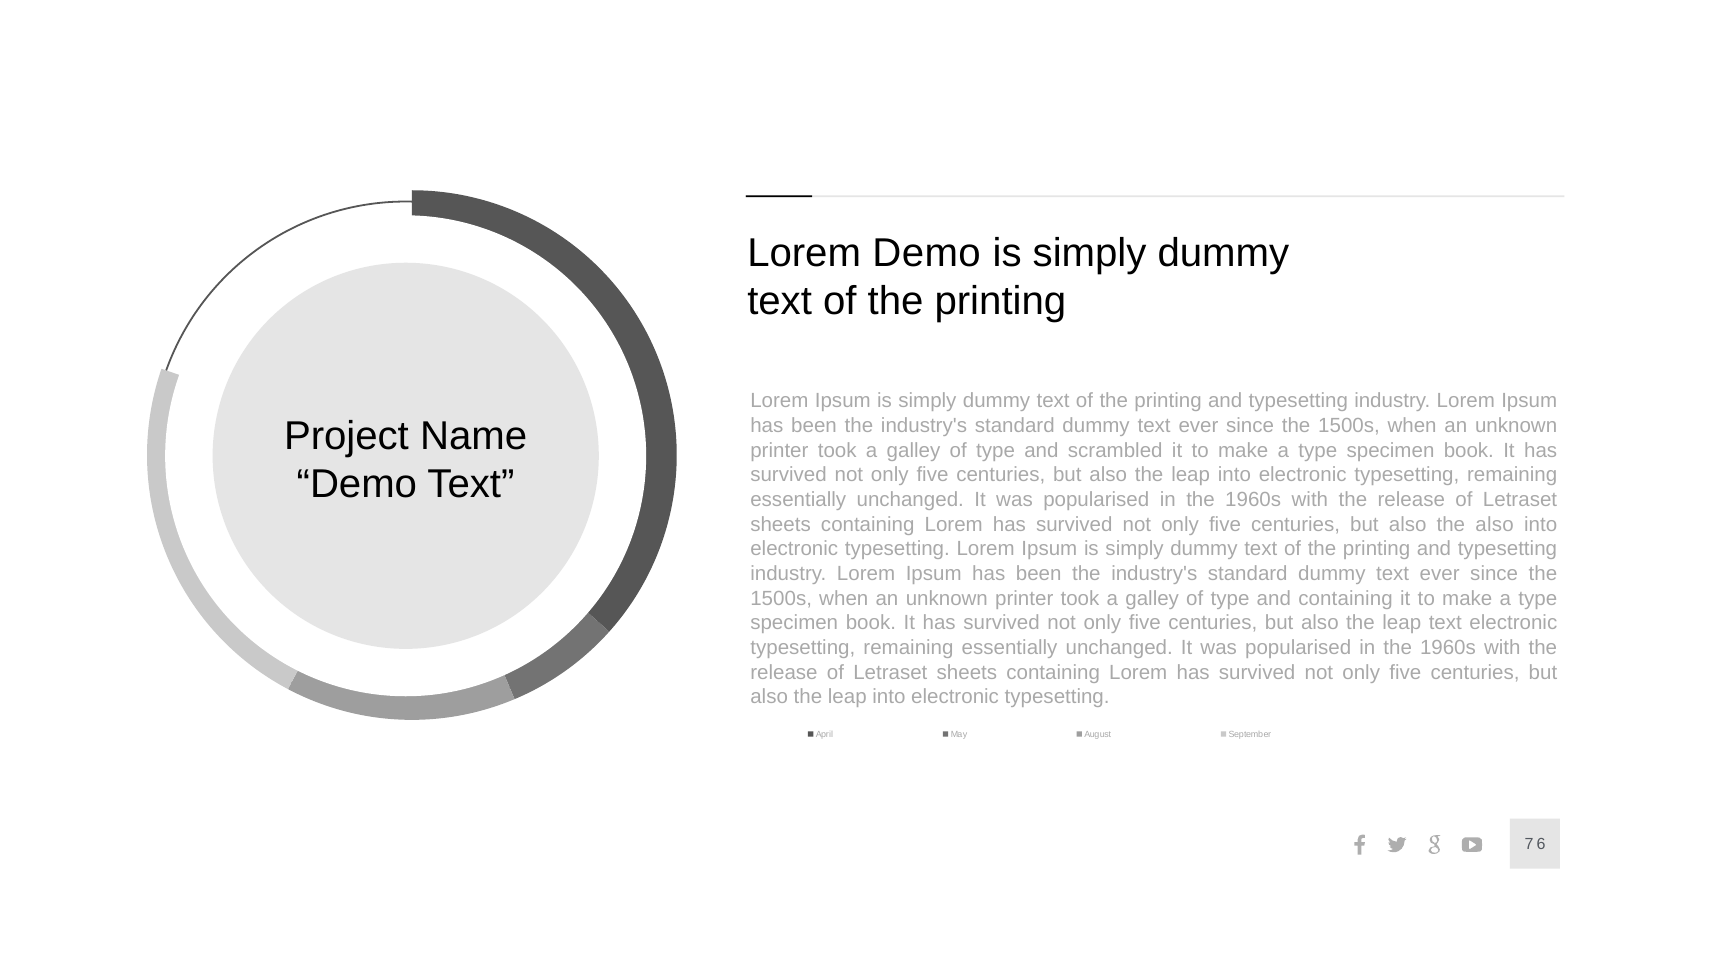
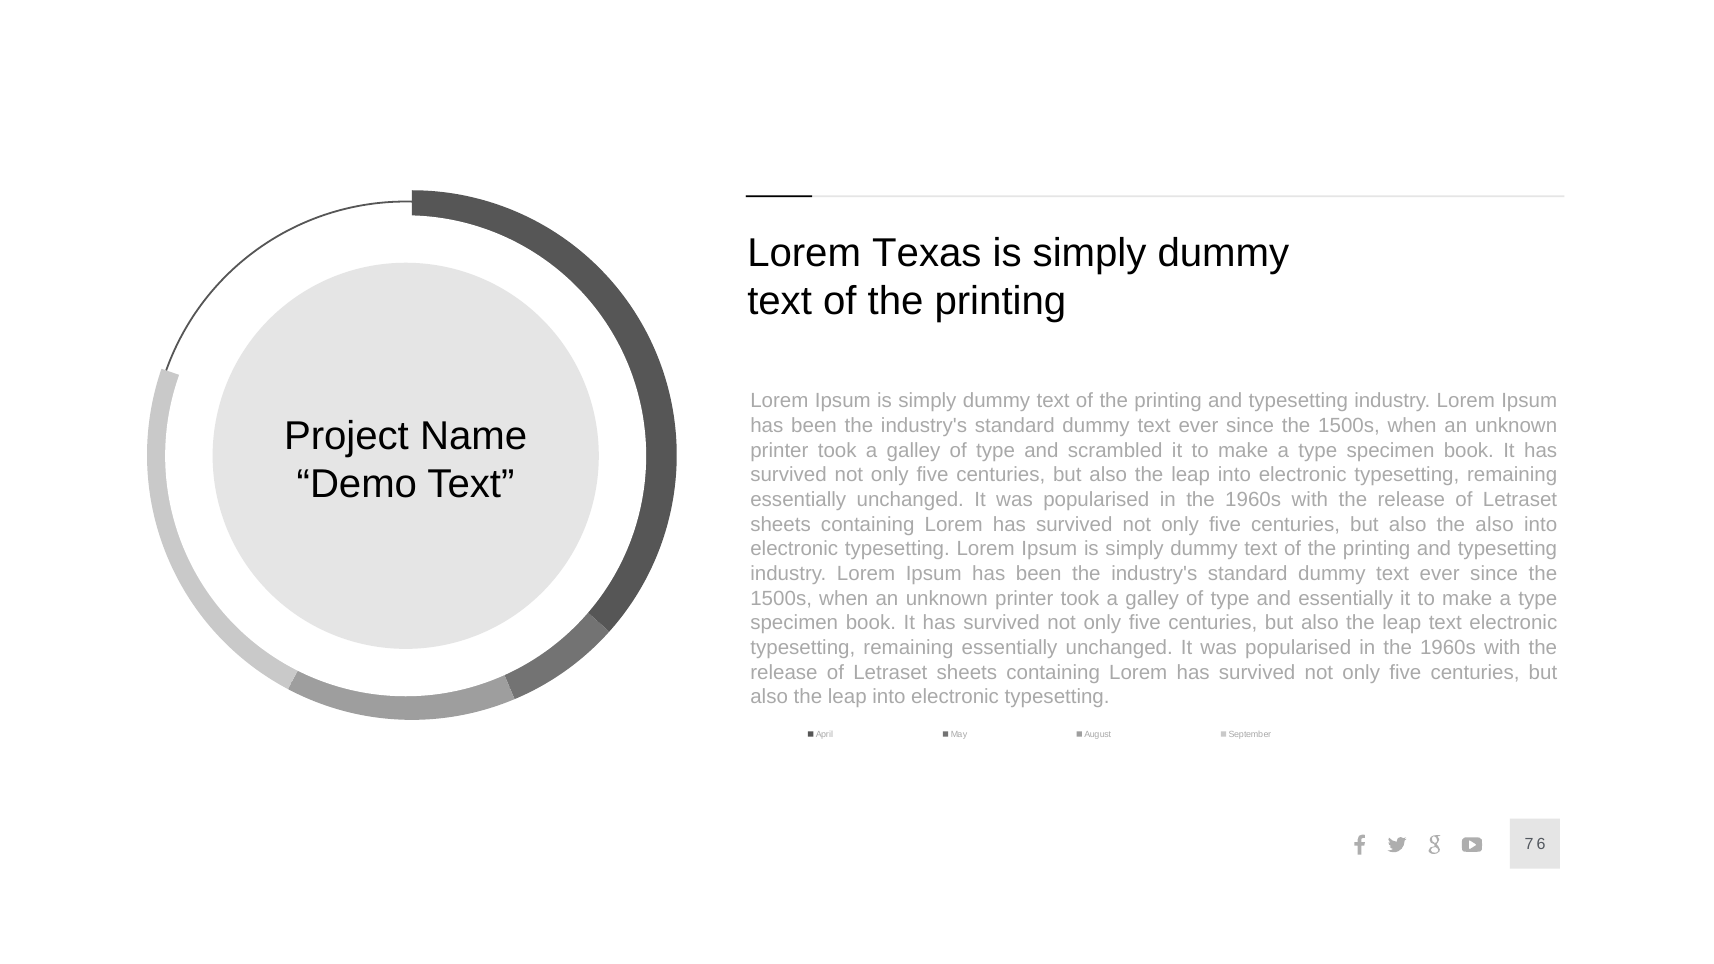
Lorem Demo: Demo -> Texas
and containing: containing -> essentially
